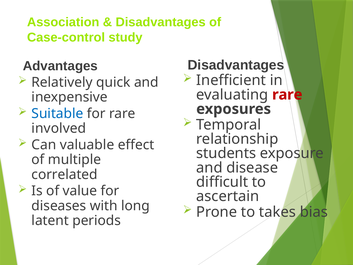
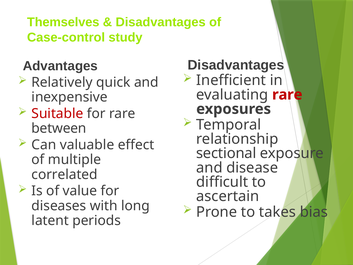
Association: Association -> Themselves
Suitable colour: blue -> red
involved: involved -> between
students: students -> sectional
